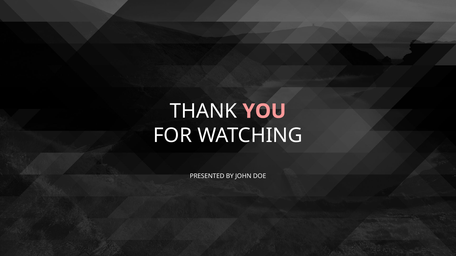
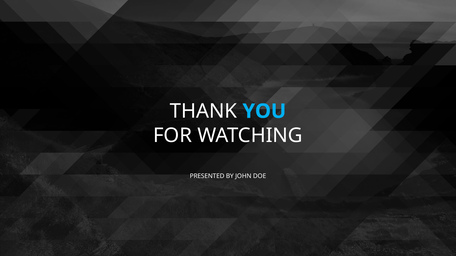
YOU colour: pink -> light blue
